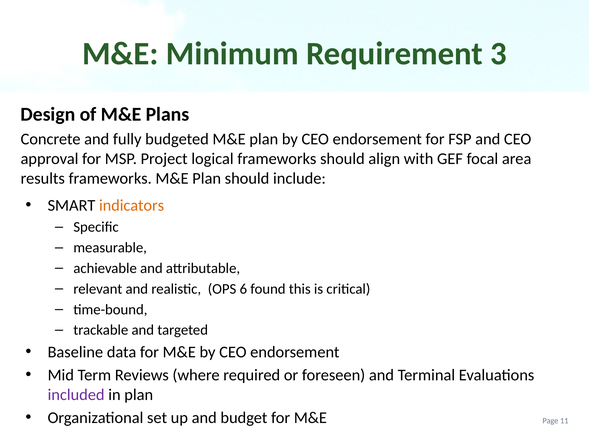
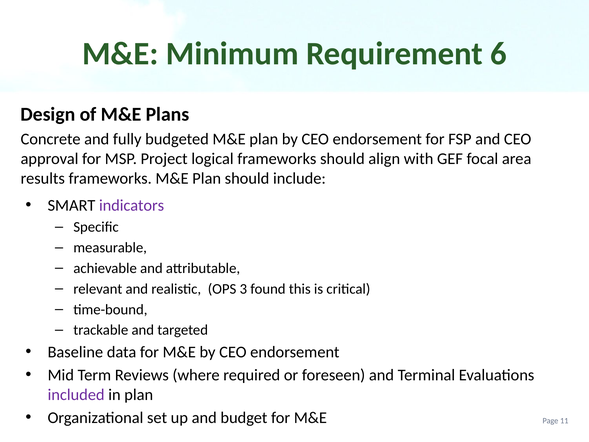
3: 3 -> 6
indicators colour: orange -> purple
6: 6 -> 3
